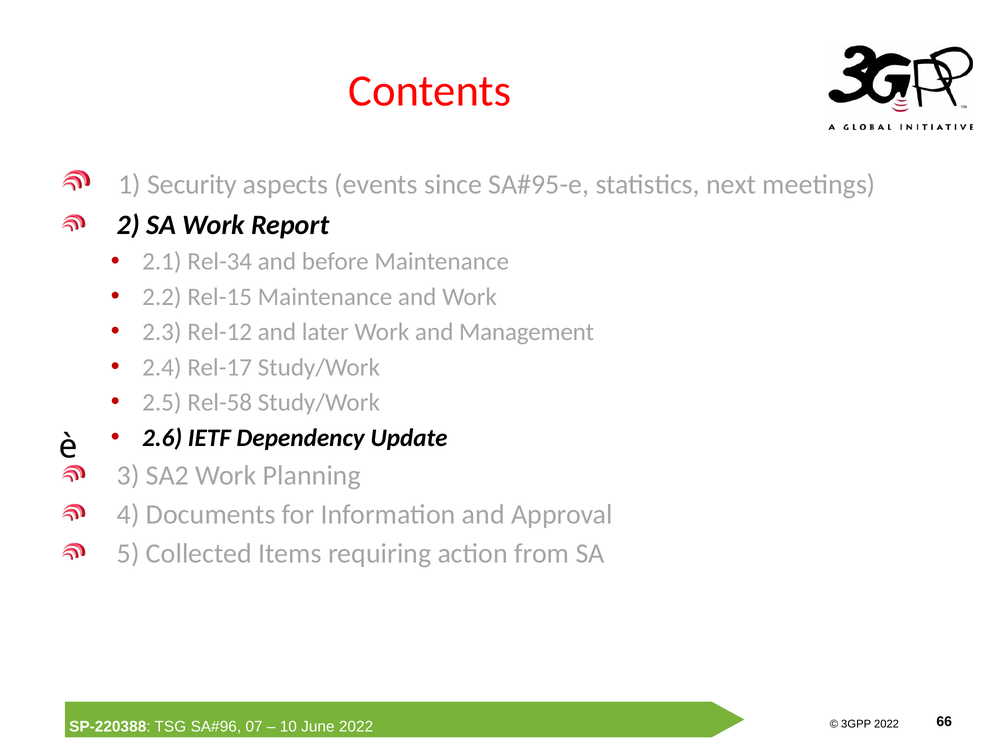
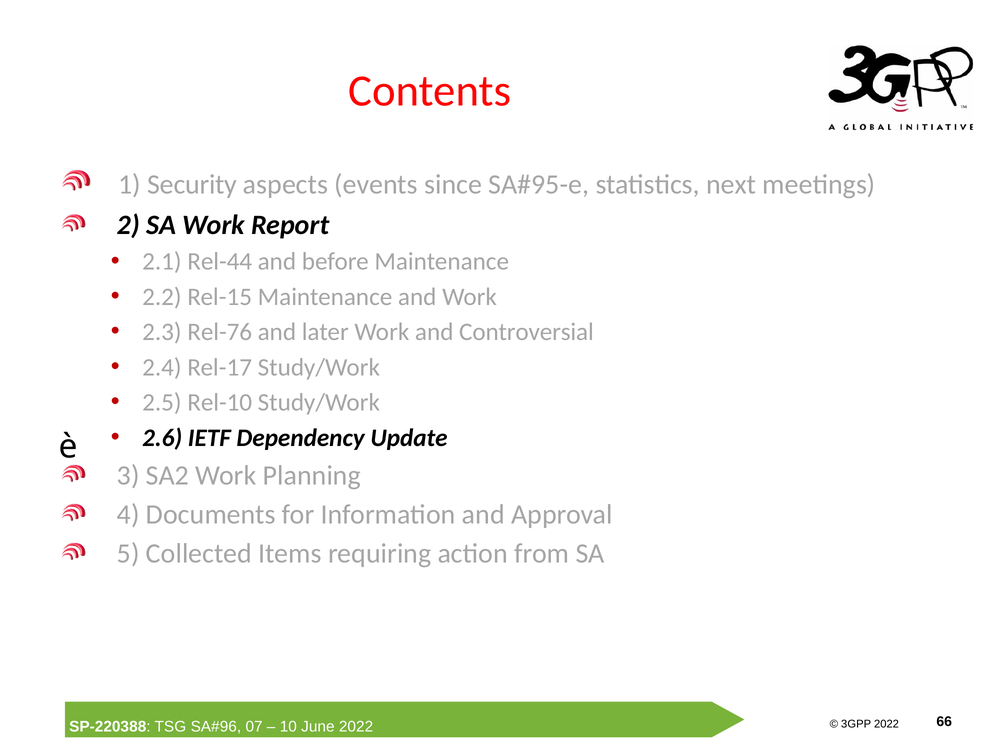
Rel-34: Rel-34 -> Rel-44
Rel-12: Rel-12 -> Rel-76
Management: Management -> Controversial
Rel-58: Rel-58 -> Rel-10
